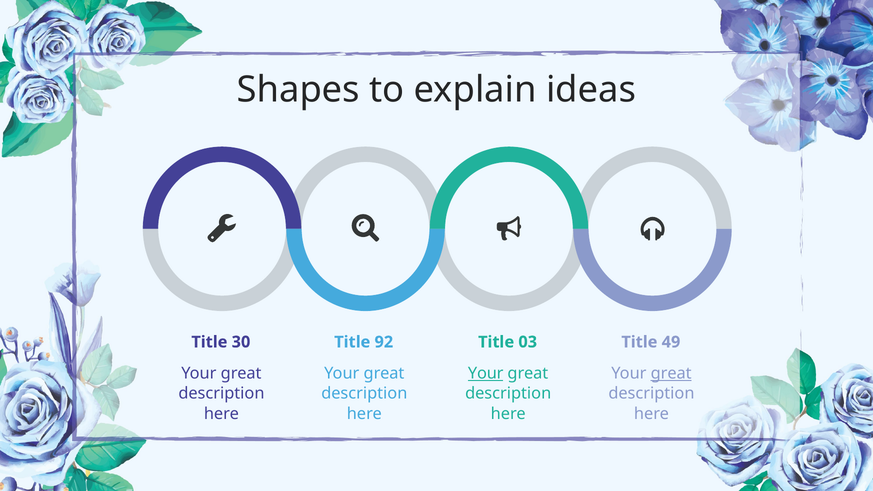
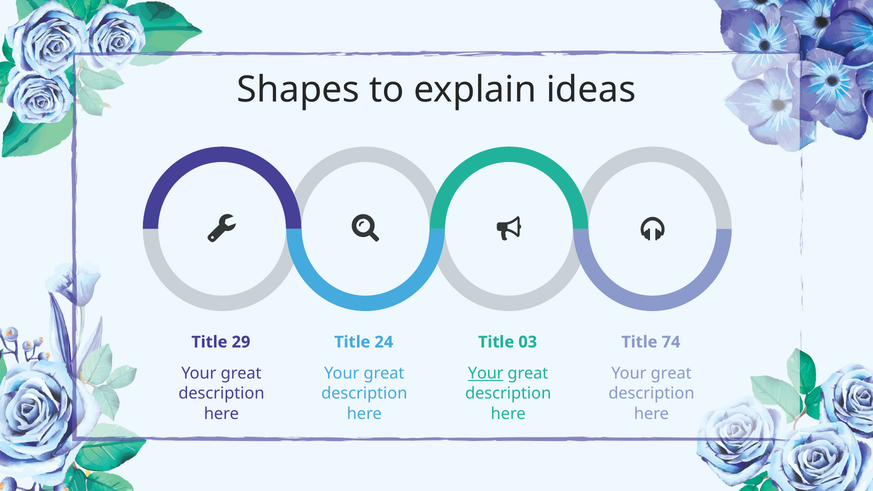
30: 30 -> 29
92: 92 -> 24
49: 49 -> 74
great at (671, 373) underline: present -> none
